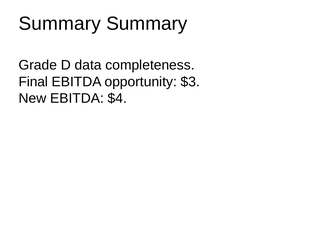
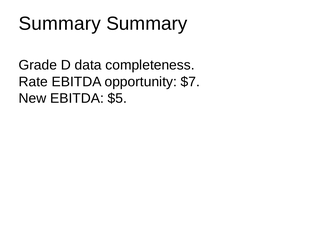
Final: Final -> Rate
$3: $3 -> $7
$4: $4 -> $5
